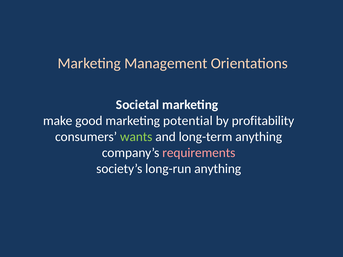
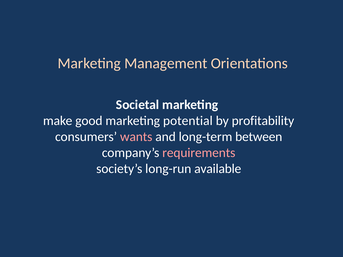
wants colour: light green -> pink
long-term anything: anything -> between
long-run anything: anything -> available
